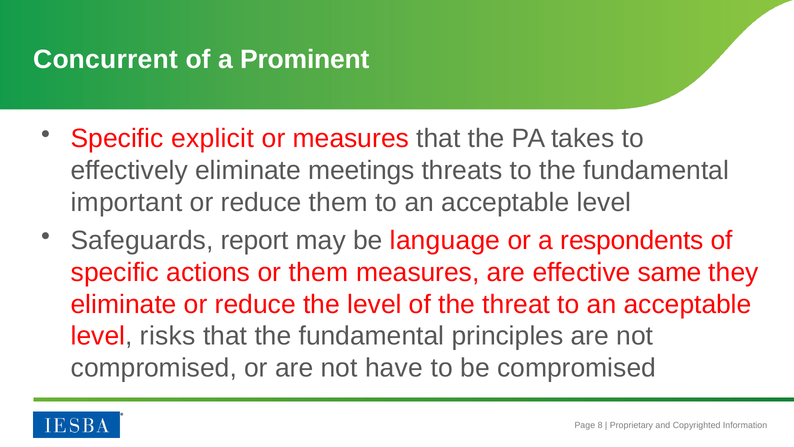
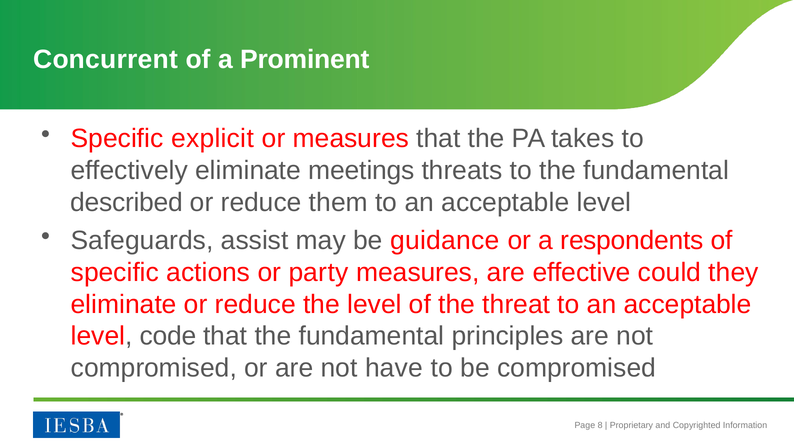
important: important -> described
report: report -> assist
language: language -> guidance
or them: them -> party
same: same -> could
risks: risks -> code
